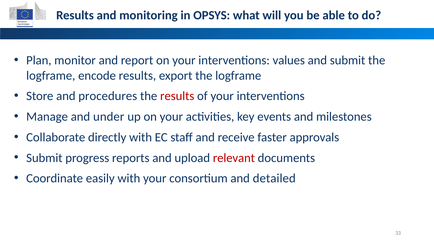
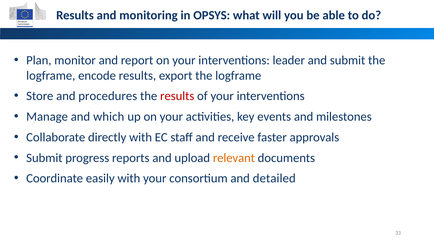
values: values -> leader
under: under -> which
relevant colour: red -> orange
